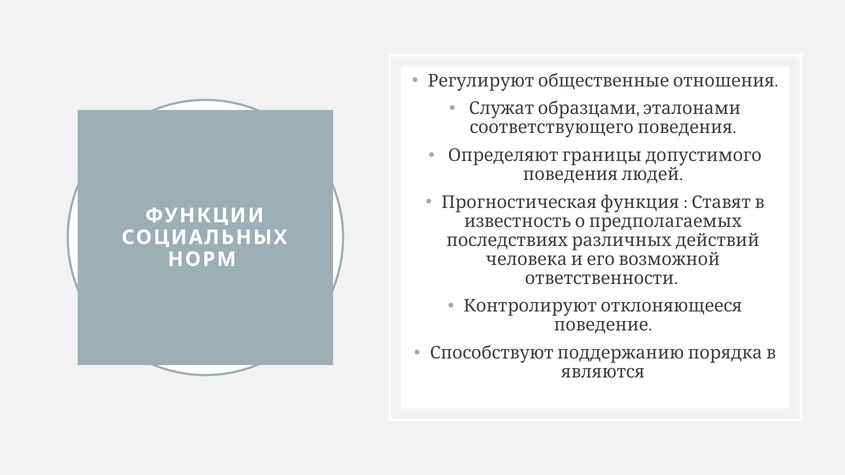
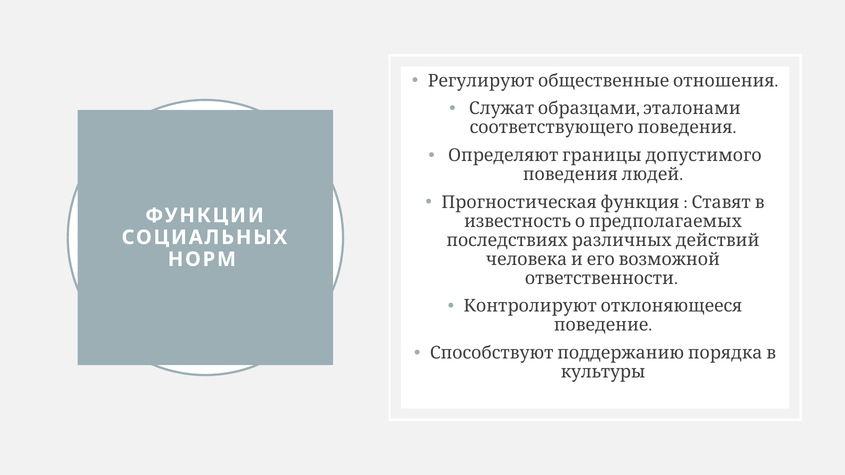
являются: являются -> культуры
